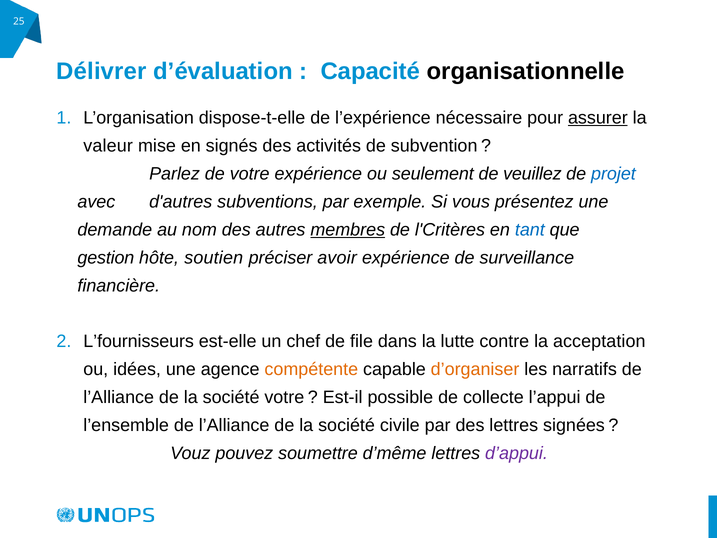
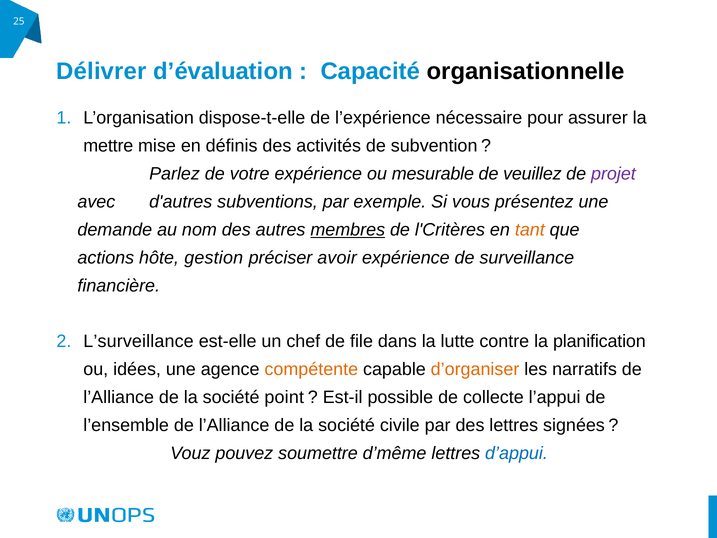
assurer underline: present -> none
valeur: valeur -> mettre
signés: signés -> définis
seulement: seulement -> mesurable
projet colour: blue -> purple
tant colour: blue -> orange
gestion: gestion -> actions
soutien: soutien -> gestion
L’fournisseurs: L’fournisseurs -> L’surveillance
acceptation: acceptation -> planification
société votre: votre -> point
d’appui colour: purple -> blue
